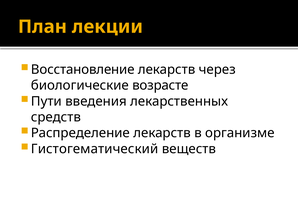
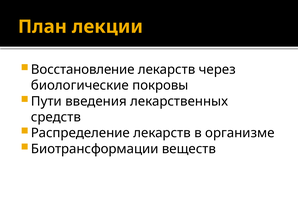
возрасте: возрасте -> покровы
Гистогематический: Гистогематический -> Биотрансформации
